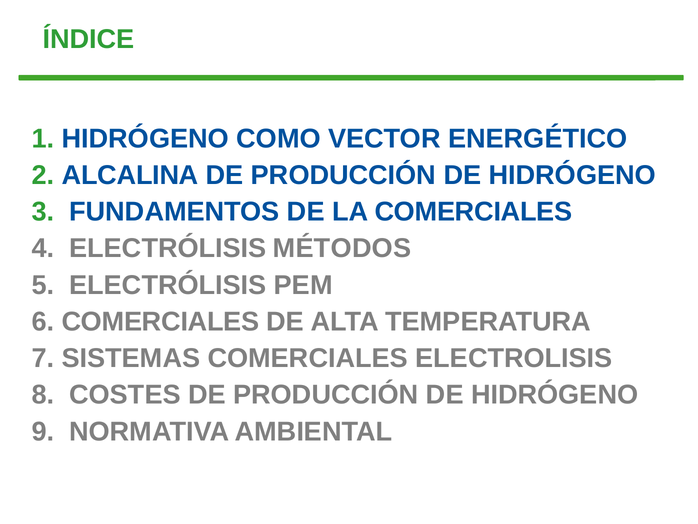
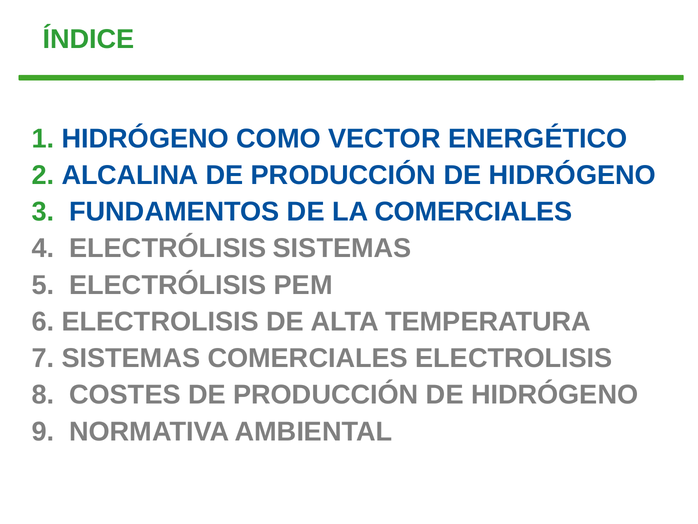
ELECTRÓLISIS MÉTODOS: MÉTODOS -> SISTEMAS
6 COMERCIALES: COMERCIALES -> ELECTROLISIS
